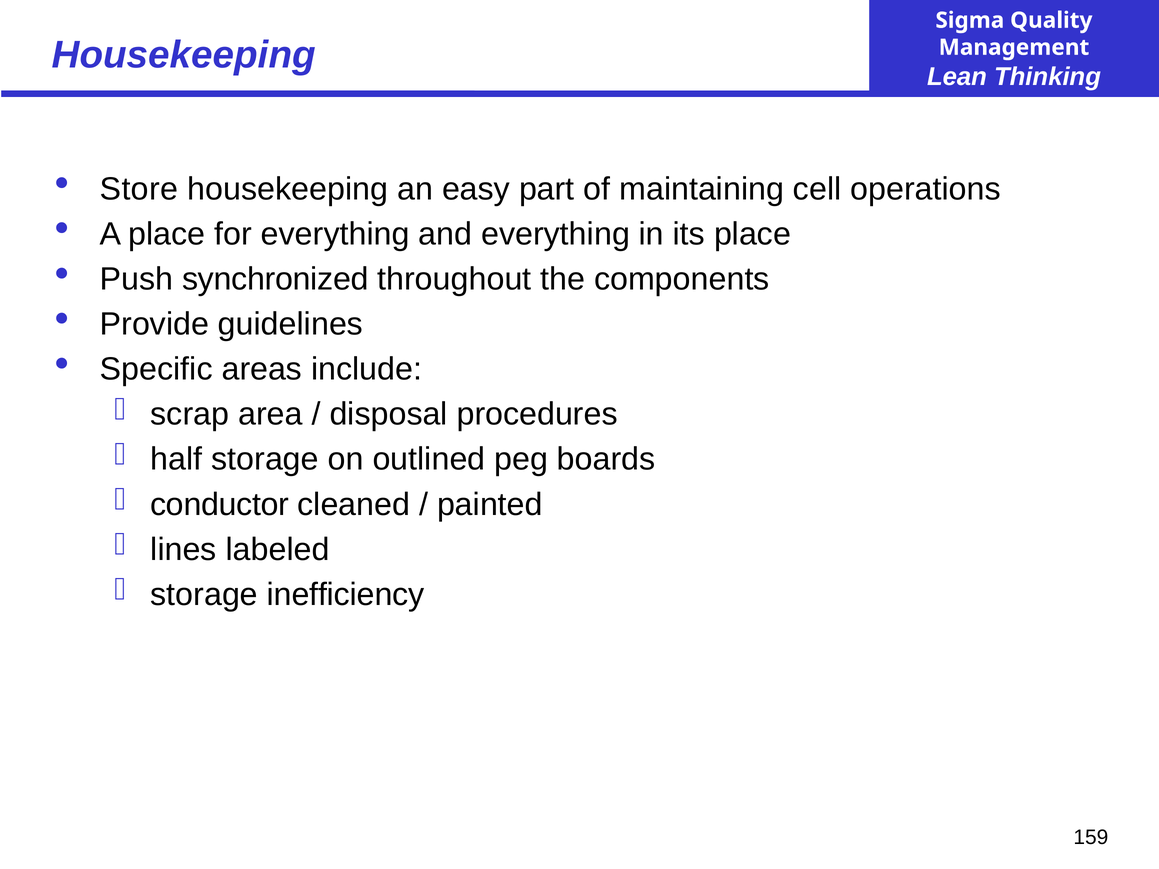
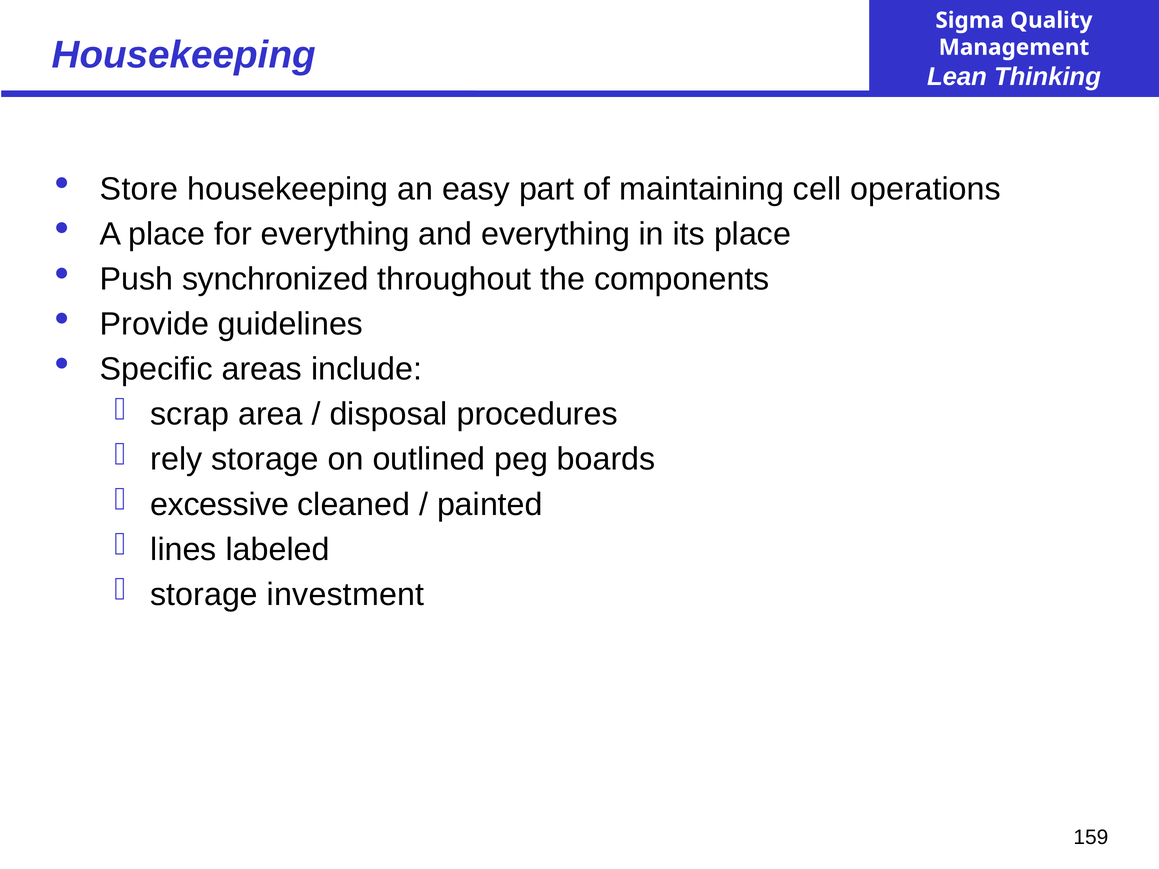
half: half -> rely
conductor: conductor -> excessive
inefficiency: inefficiency -> investment
